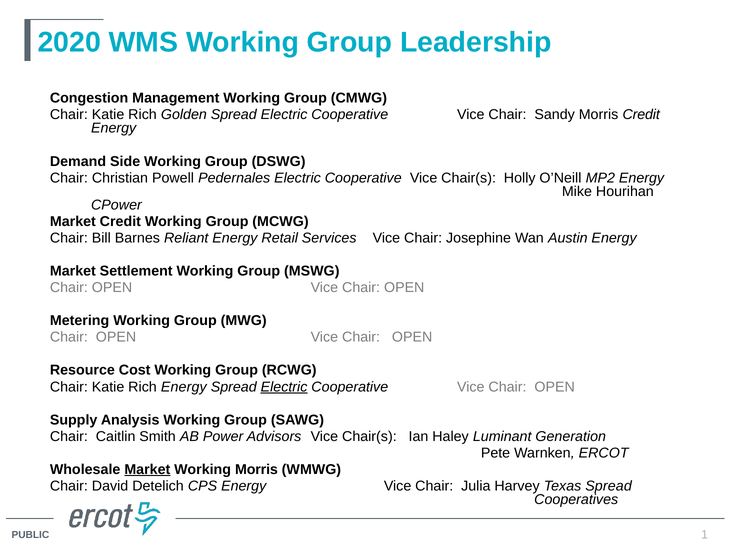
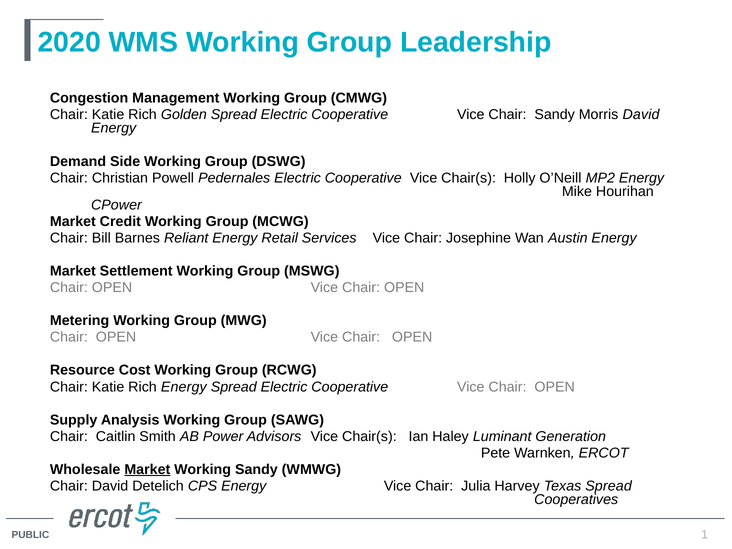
Morris Credit: Credit -> David
Electric at (284, 387) underline: present -> none
Working Morris: Morris -> Sandy
